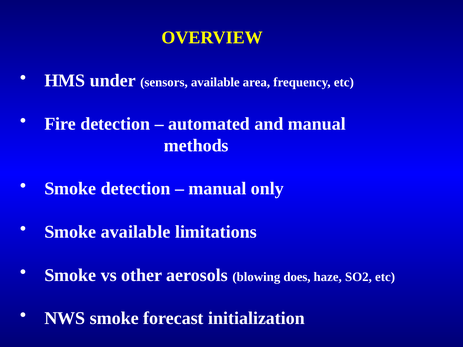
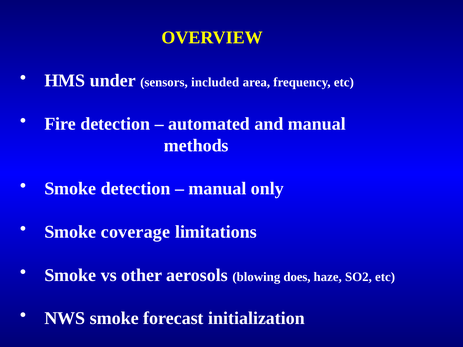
sensors available: available -> included
Smoke available: available -> coverage
